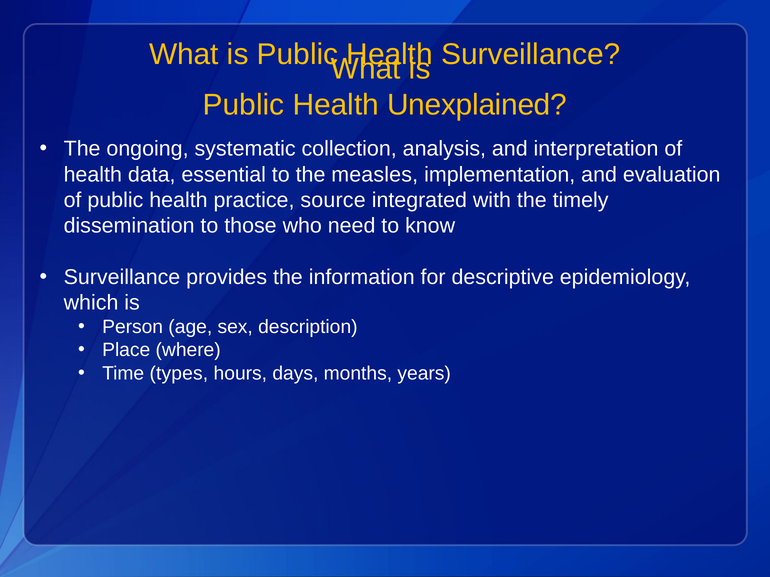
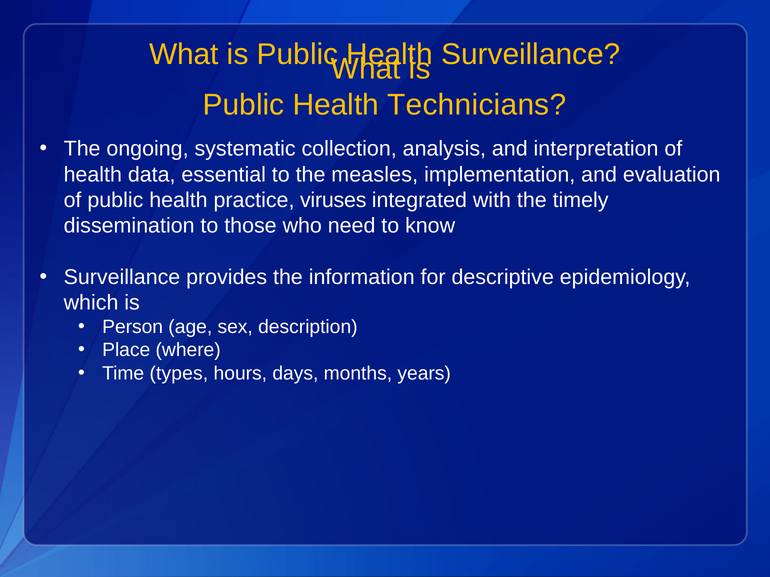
Unexplained: Unexplained -> Technicians
source: source -> viruses
